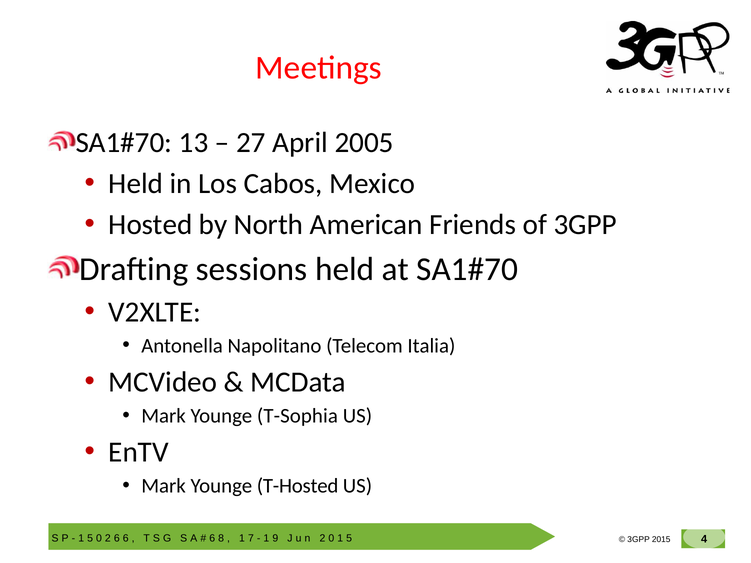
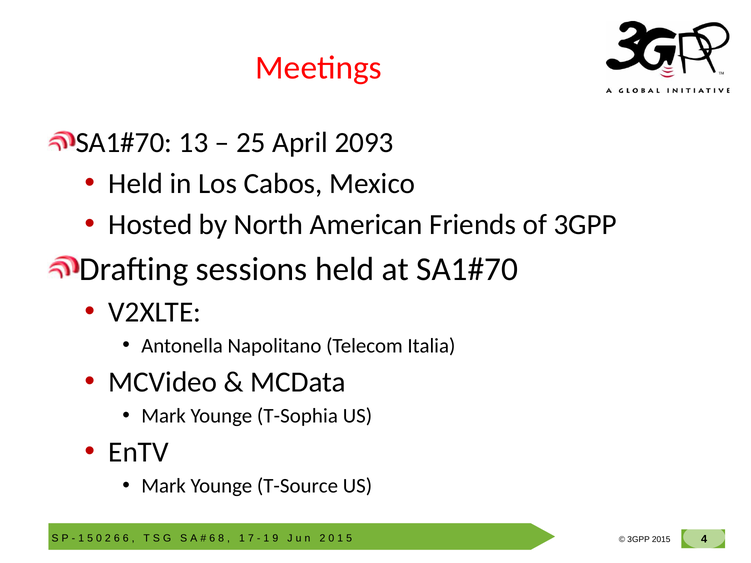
27: 27 -> 25
2005: 2005 -> 2093
T-Hosted: T-Hosted -> T-Source
